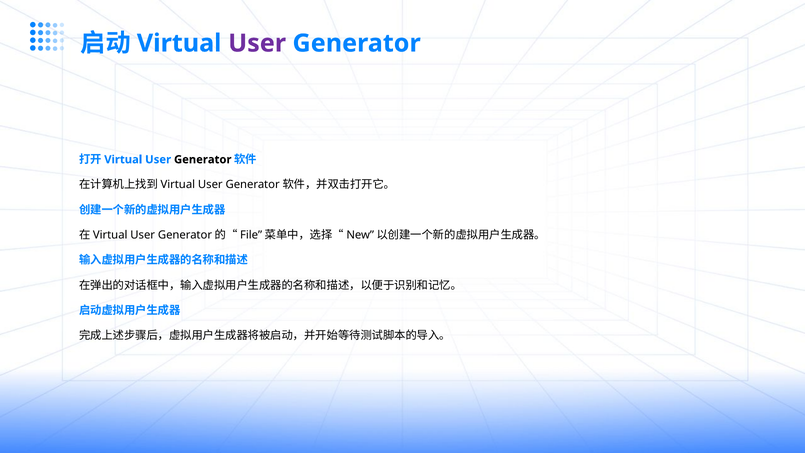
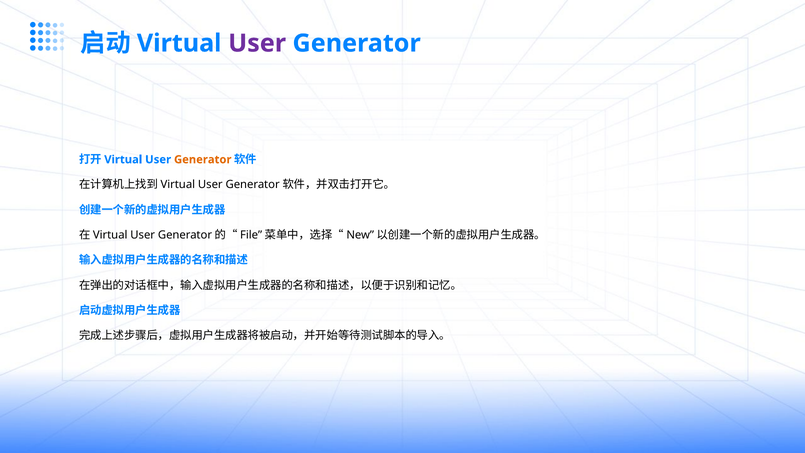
Generator at (203, 159) colour: black -> orange
